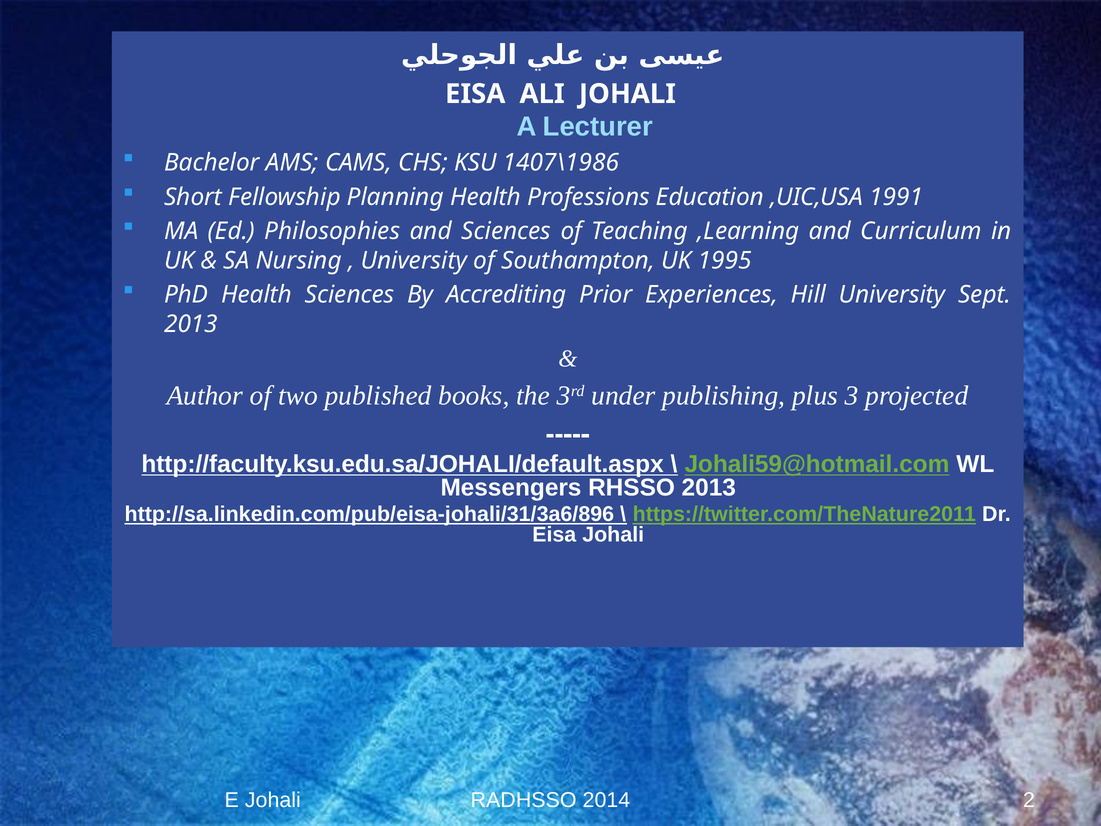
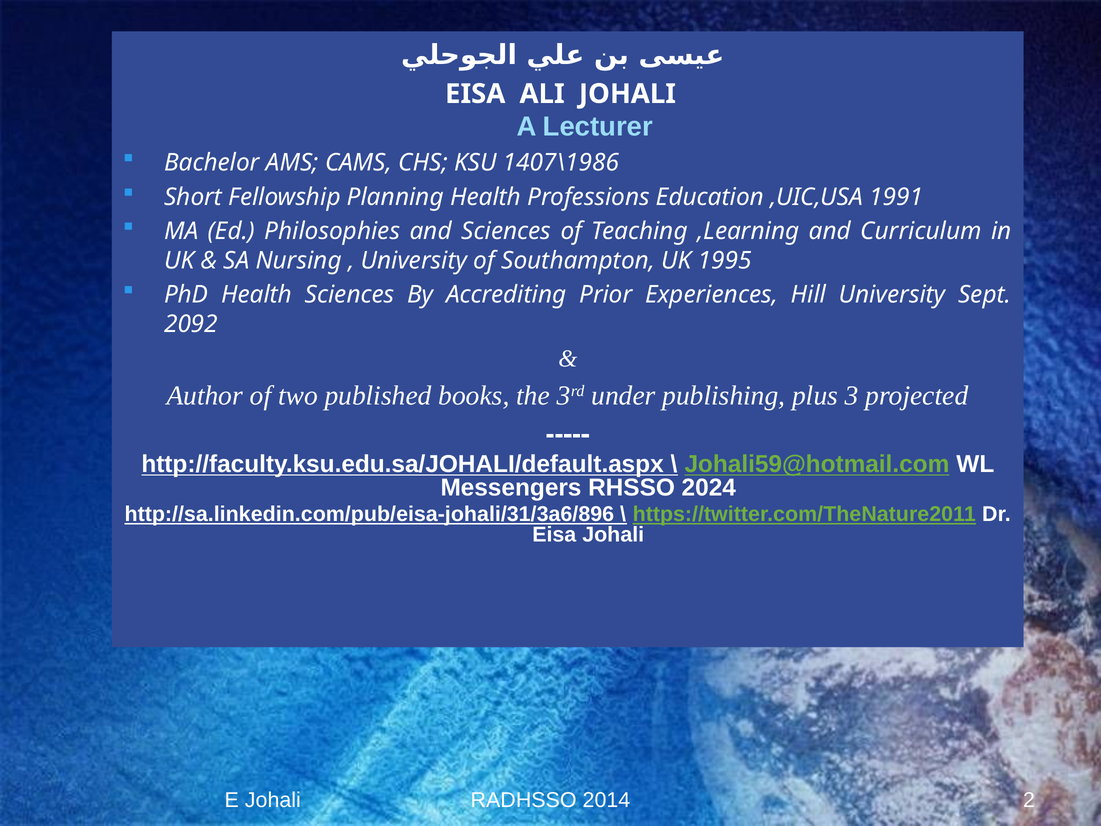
2013 at (191, 324): 2013 -> 2092
RHSSO 2013: 2013 -> 2024
